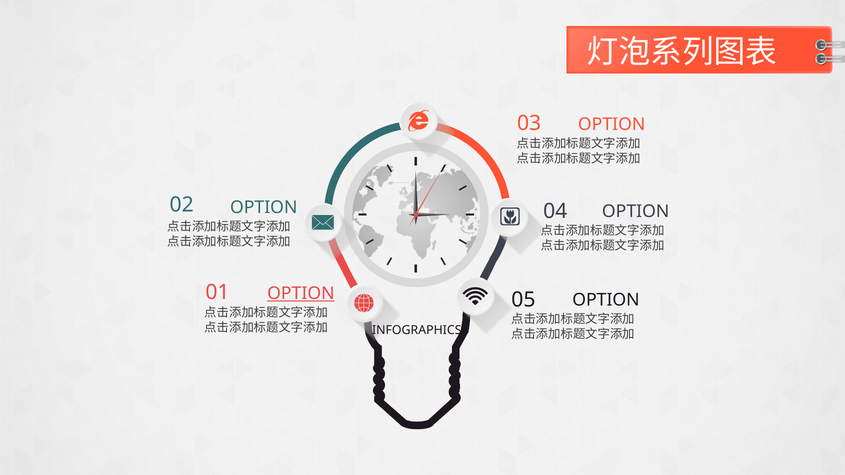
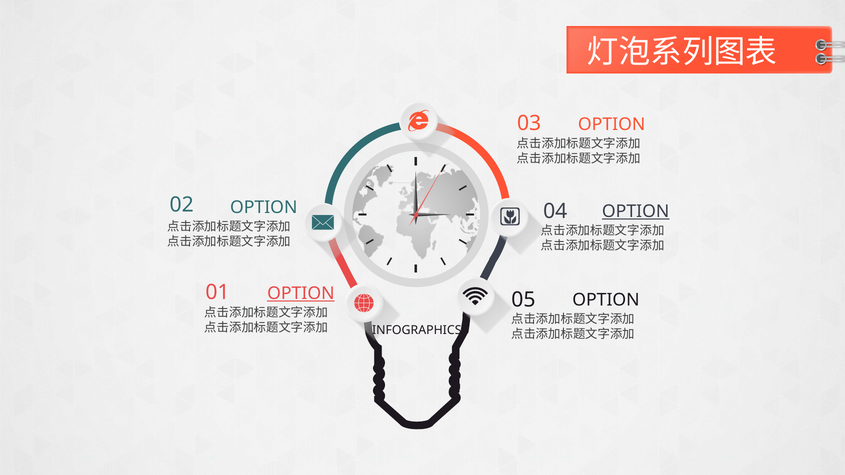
OPTION at (636, 211) underline: none -> present
